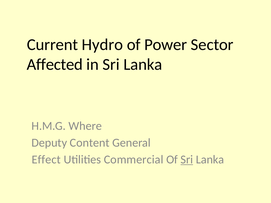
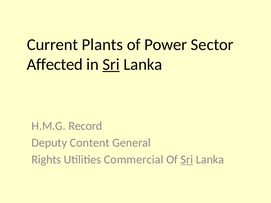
Hydro: Hydro -> Plants
Sri at (111, 65) underline: none -> present
Where: Where -> Record
Effect: Effect -> Rights
